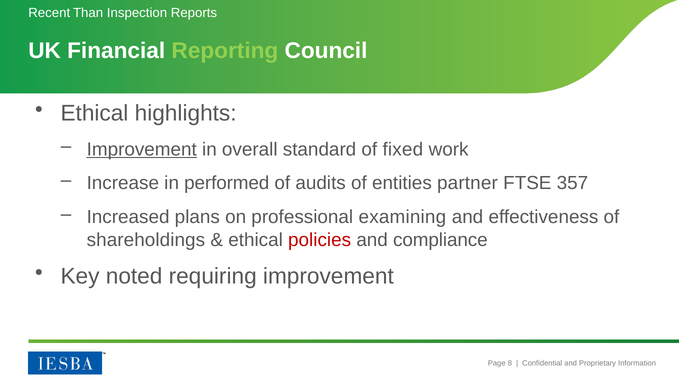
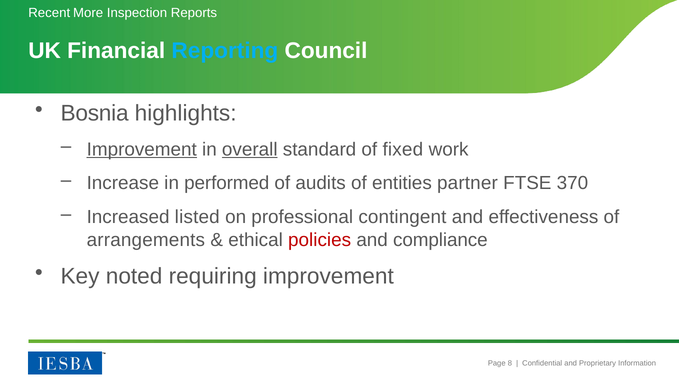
Than: Than -> More
Reporting colour: light green -> light blue
Ethical at (94, 113): Ethical -> Bosnia
overall underline: none -> present
357: 357 -> 370
plans: plans -> listed
examining: examining -> contingent
shareholdings: shareholdings -> arrangements
